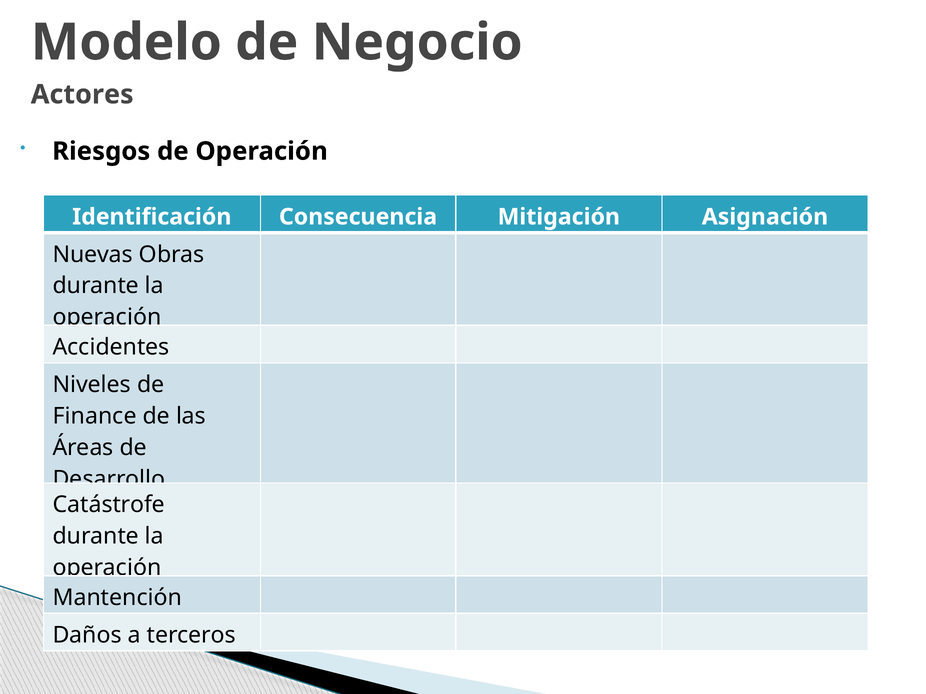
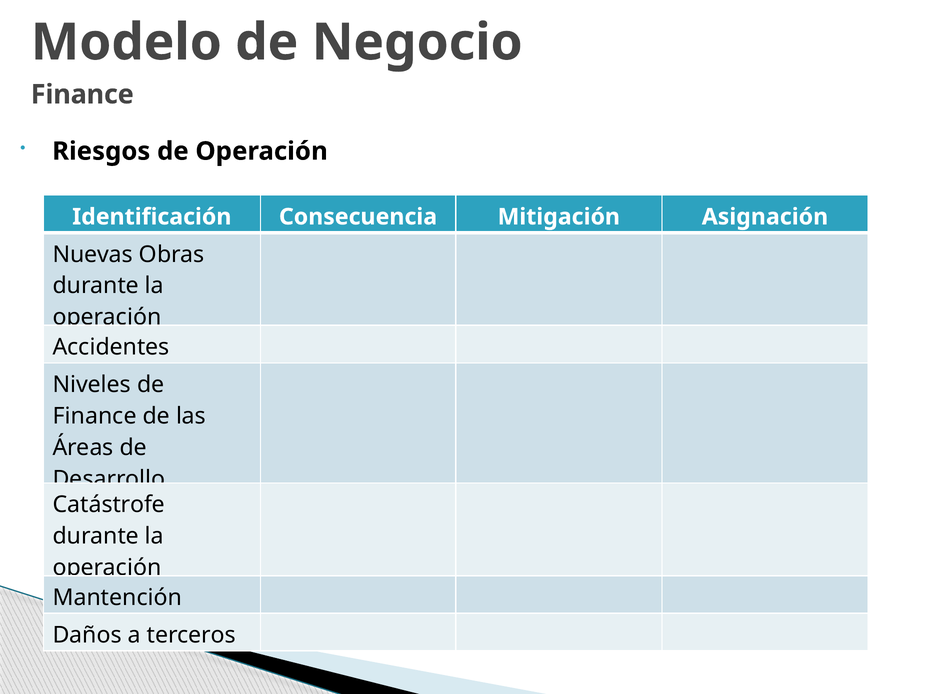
Actores at (82, 95): Actores -> Finance
